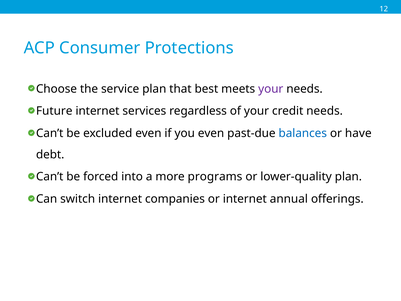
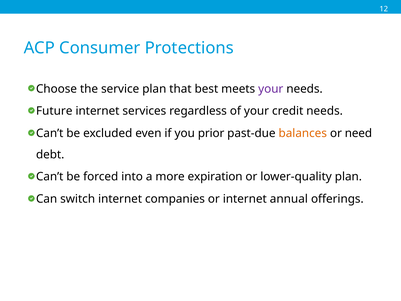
you even: even -> prior
balances colour: blue -> orange
have: have -> need
programs: programs -> expiration
